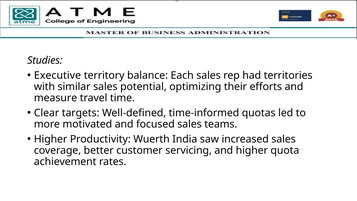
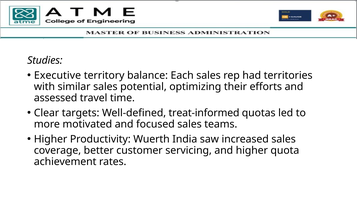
measure: measure -> assessed
time-informed: time-informed -> treat-informed
